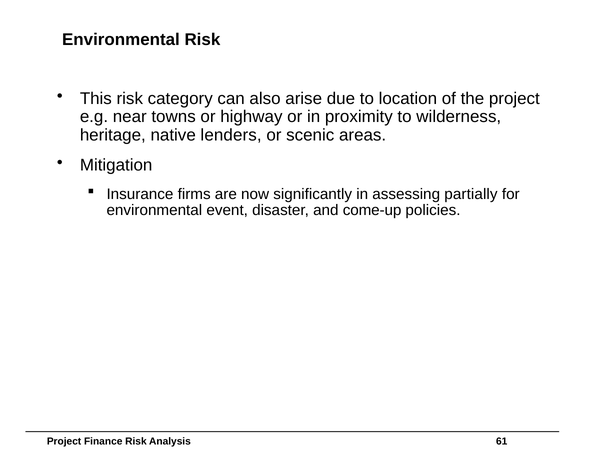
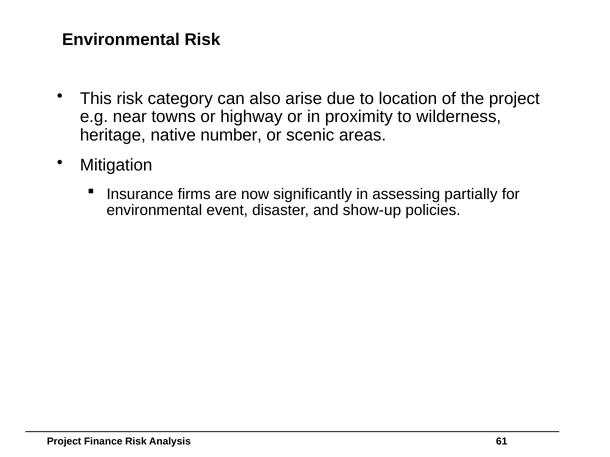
lenders: lenders -> number
come-up: come-up -> show-up
